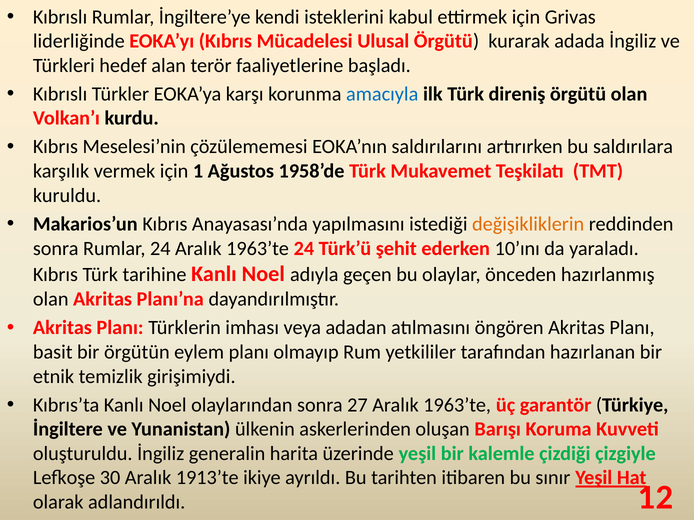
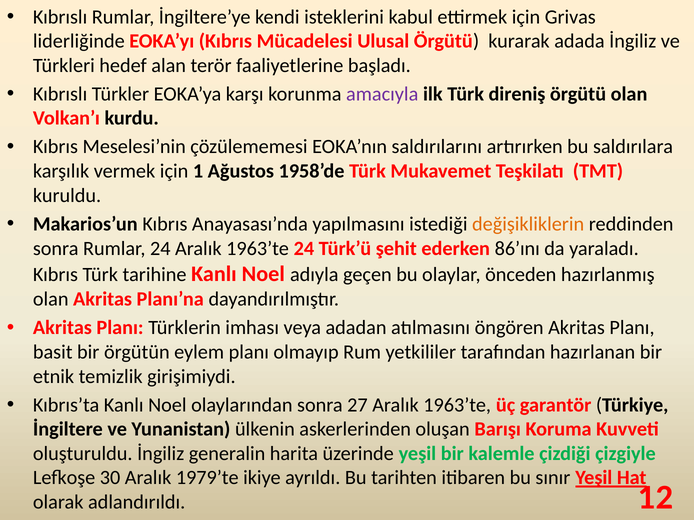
amacıyla colour: blue -> purple
10’ını: 10’ını -> 86’ını
1913’te: 1913’te -> 1979’te
